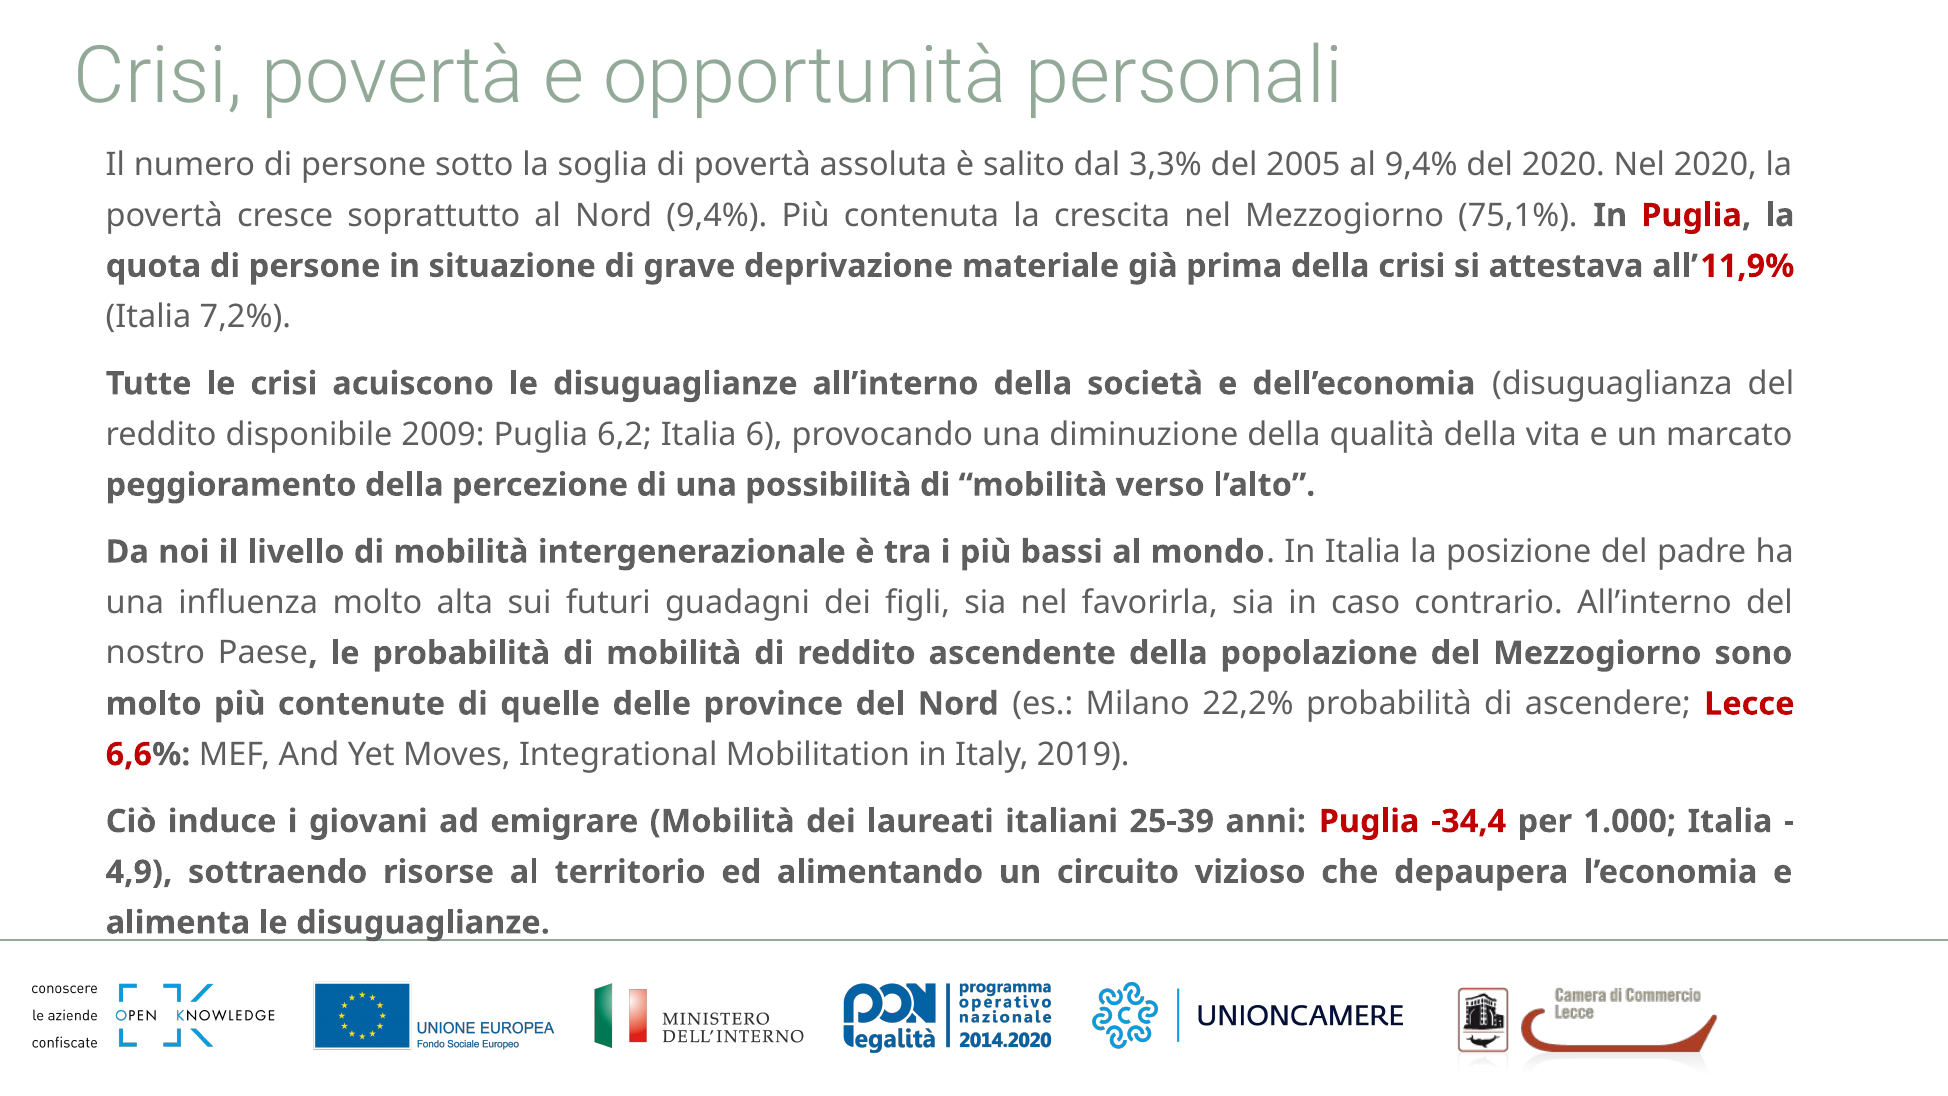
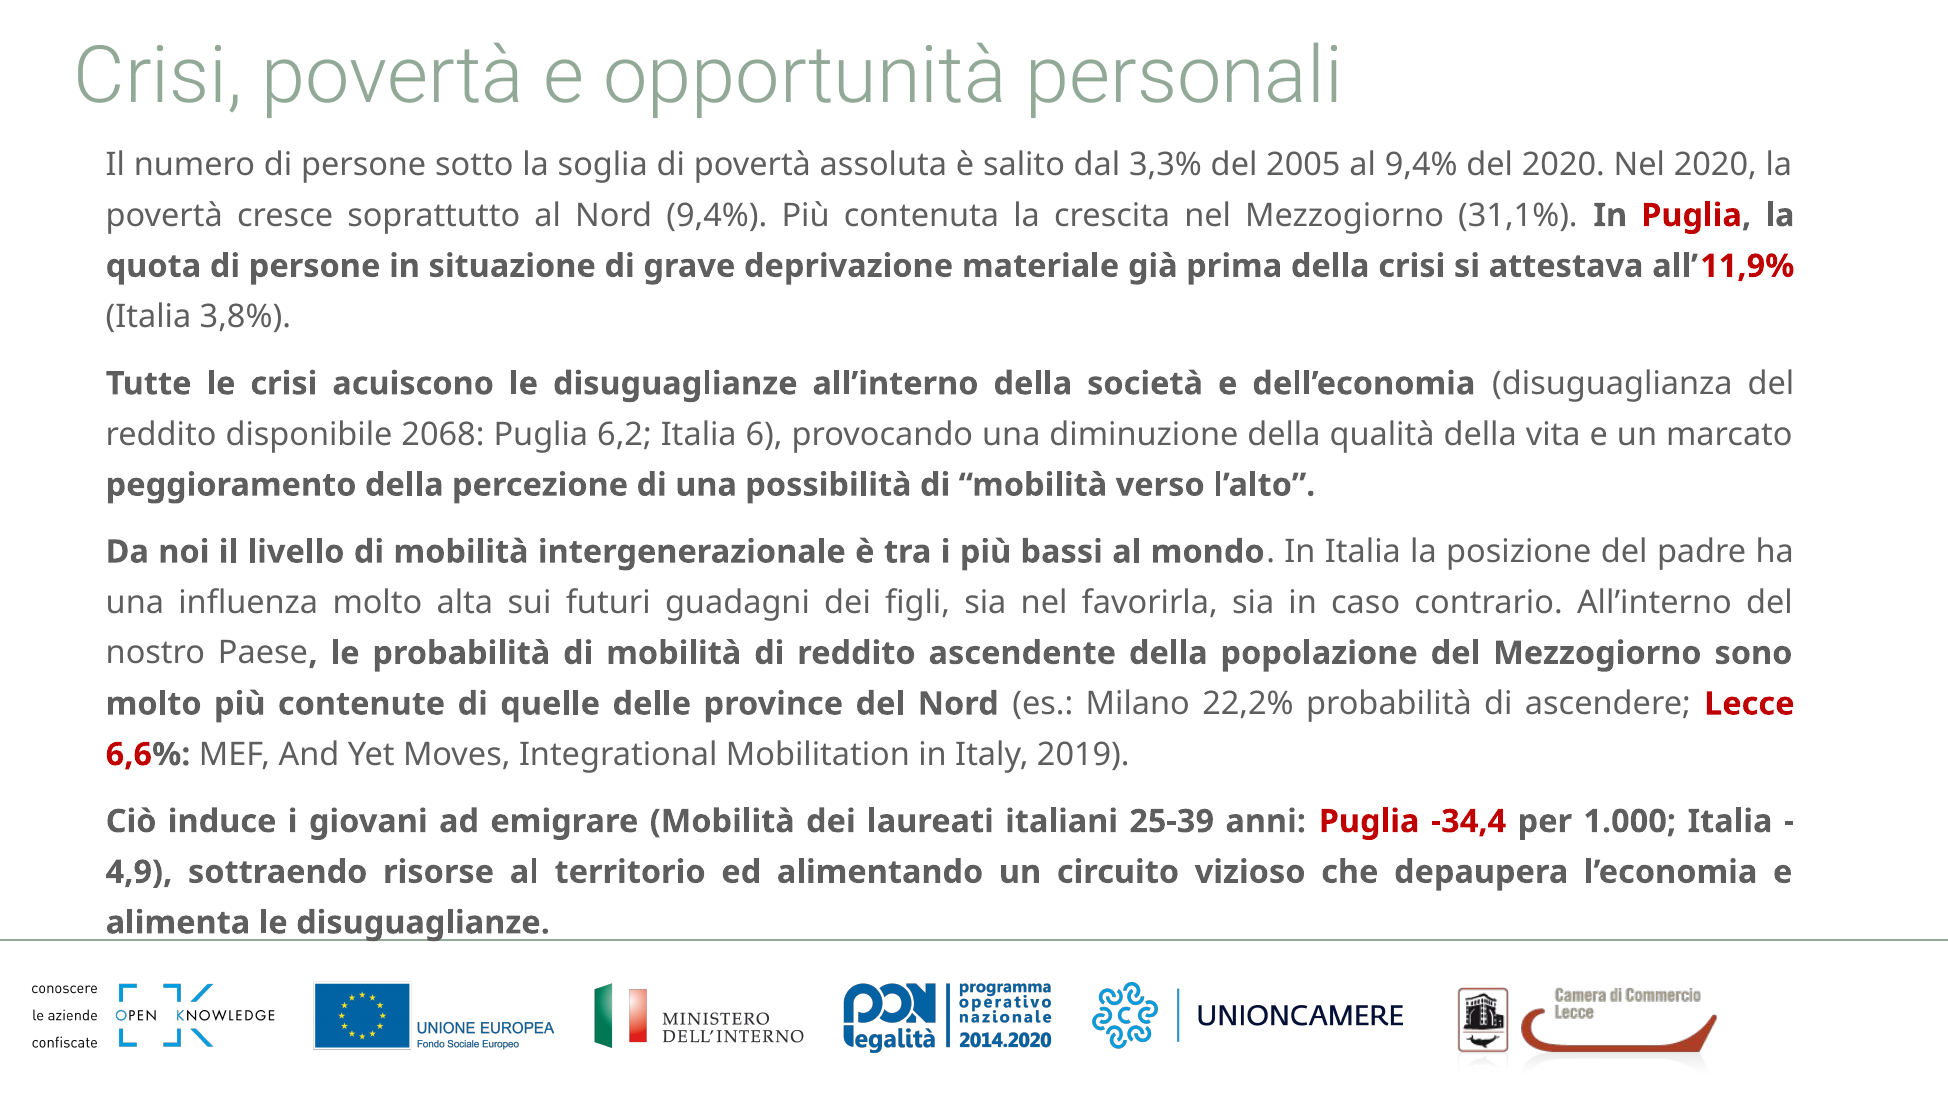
75,1%: 75,1% -> 31,1%
7,2%: 7,2% -> 3,8%
2009: 2009 -> 2068
